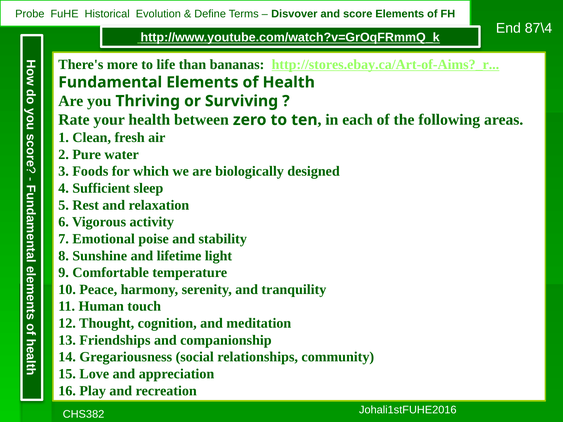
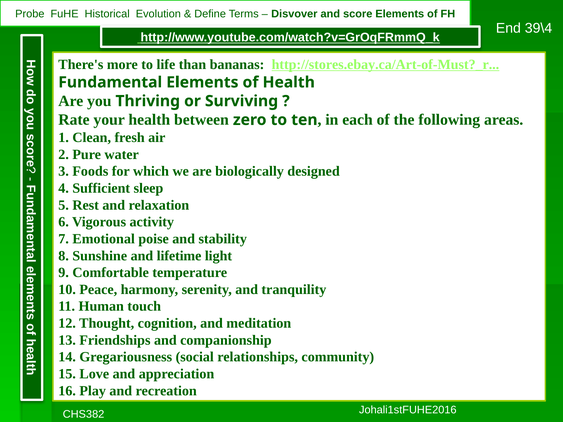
87\4: 87\4 -> 39\4
http://stores.ebay.ca/Art-of-Aims?_r: http://stores.ebay.ca/Art-of-Aims?_r -> http://stores.ebay.ca/Art-of-Must?_r
